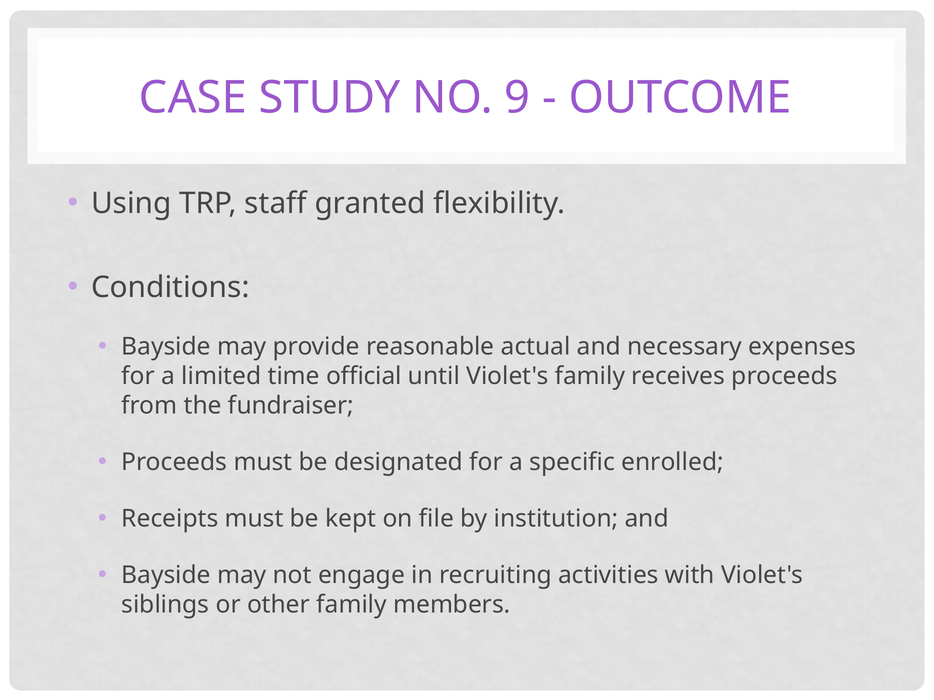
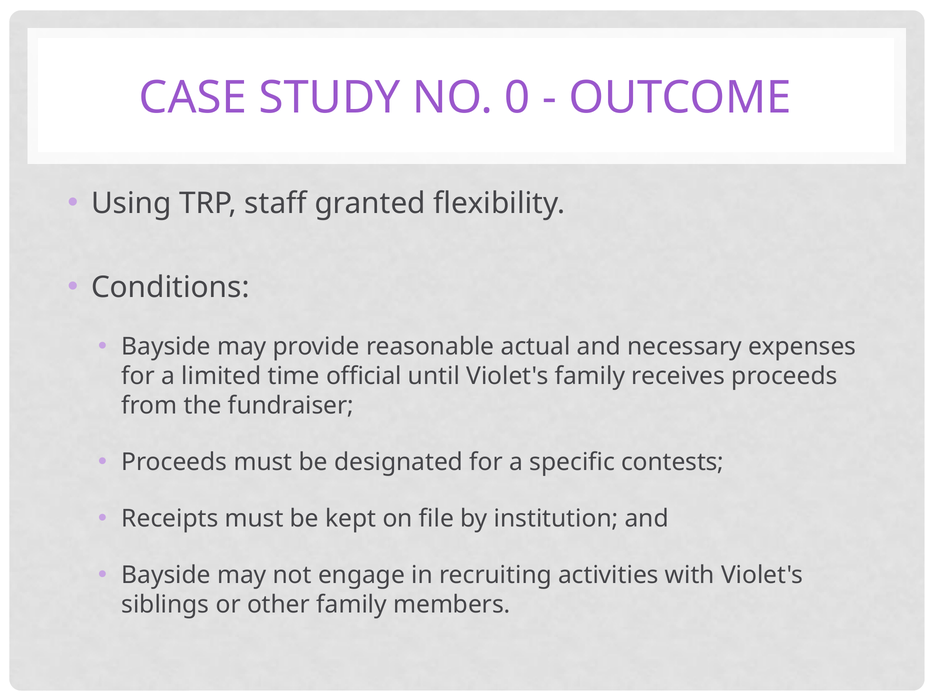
9: 9 -> 0
enrolled: enrolled -> contests
